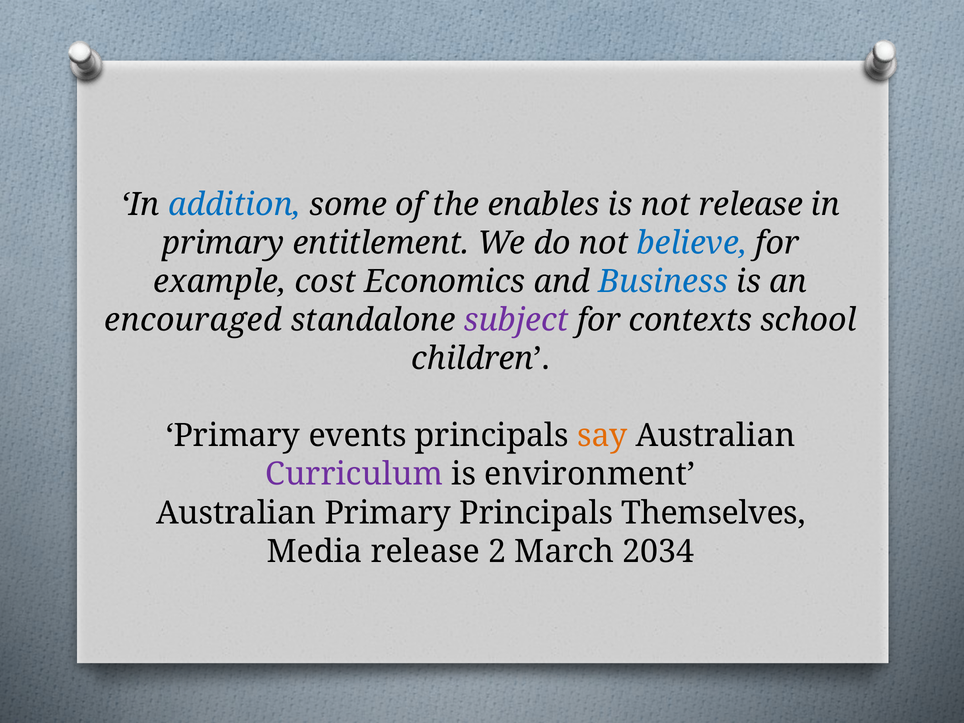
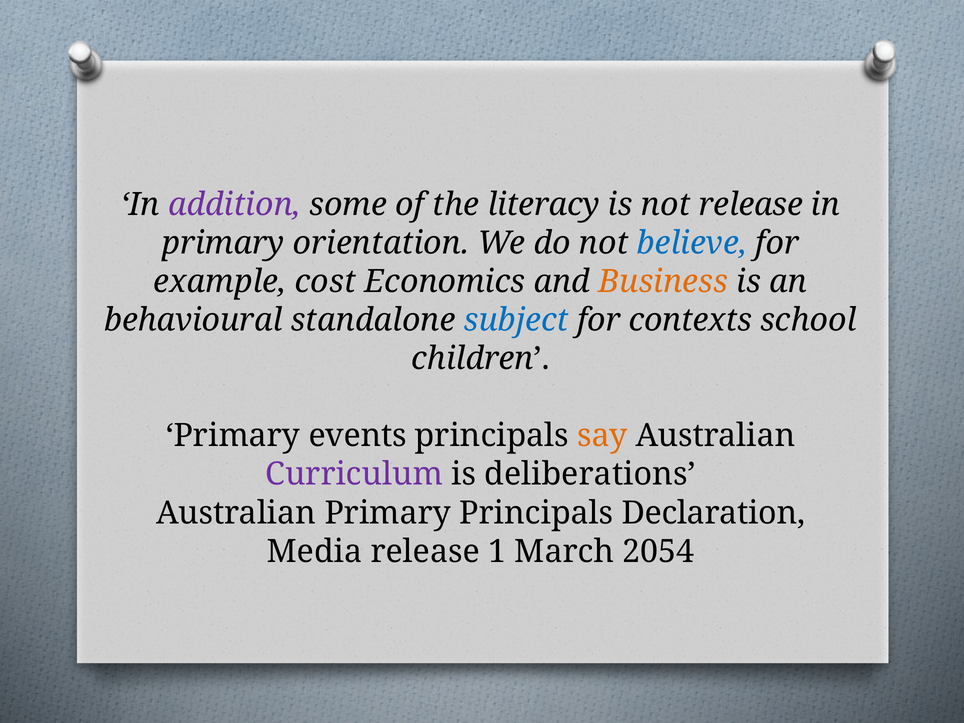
addition colour: blue -> purple
enables: enables -> literacy
entitlement: entitlement -> orientation
Business colour: blue -> orange
encouraged: encouraged -> behavioural
subject colour: purple -> blue
environment: environment -> deliberations
Themselves: Themselves -> Declaration
2: 2 -> 1
2034: 2034 -> 2054
